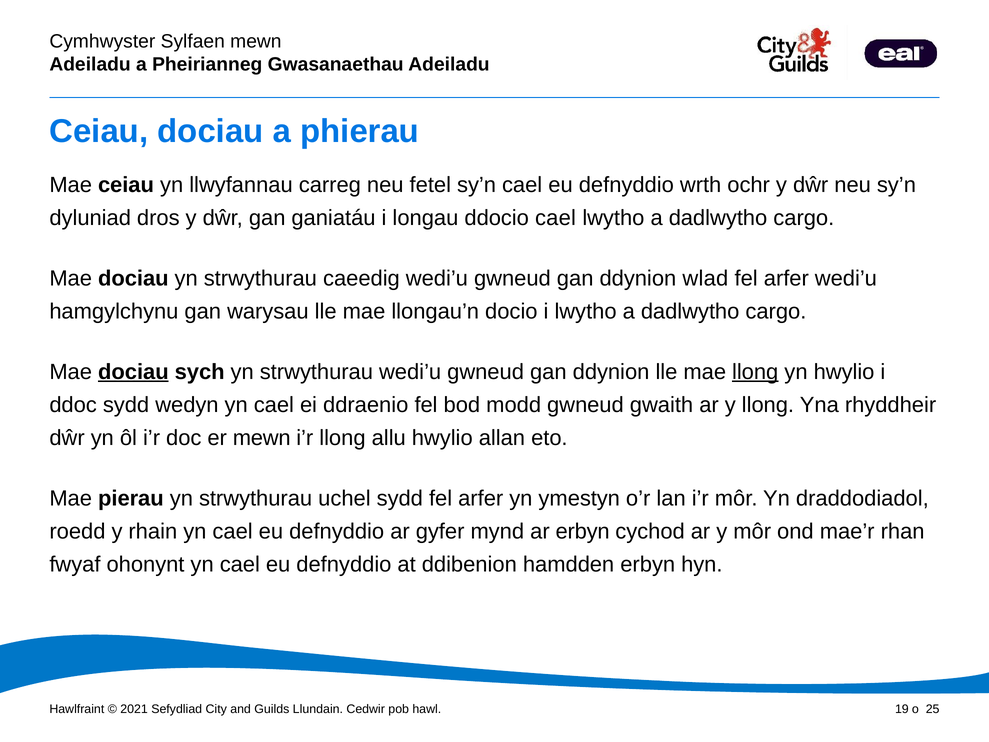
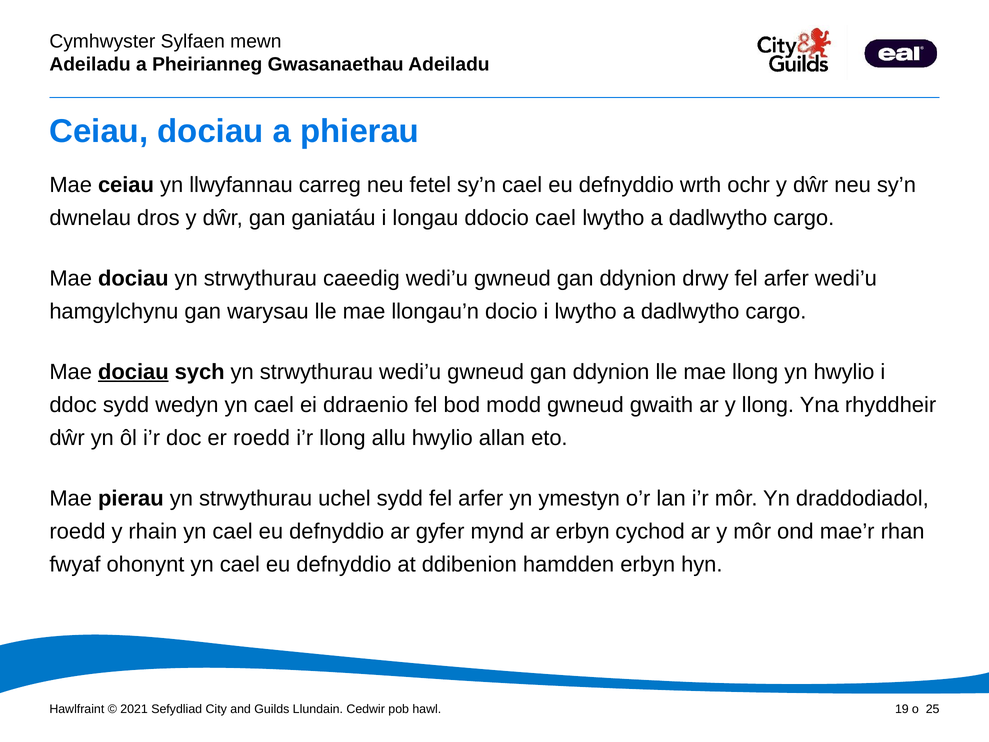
dyluniad: dyluniad -> dwnelau
wlad: wlad -> drwy
llong at (755, 372) underline: present -> none
er mewn: mewn -> roedd
